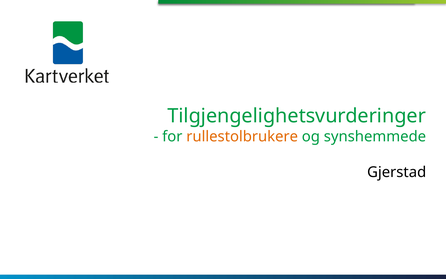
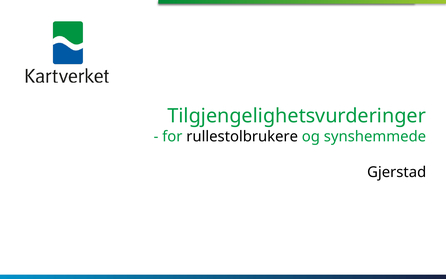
rullestolbrukere colour: orange -> black
